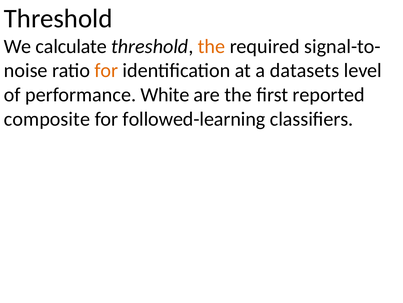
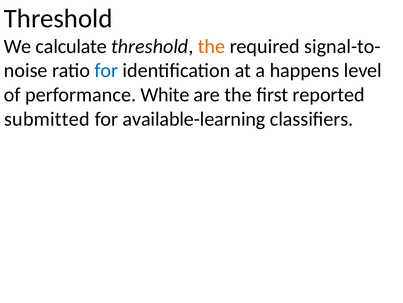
for at (106, 70) colour: orange -> blue
datasets: datasets -> happens
composite: composite -> submitted
followed-learning: followed-learning -> available-learning
